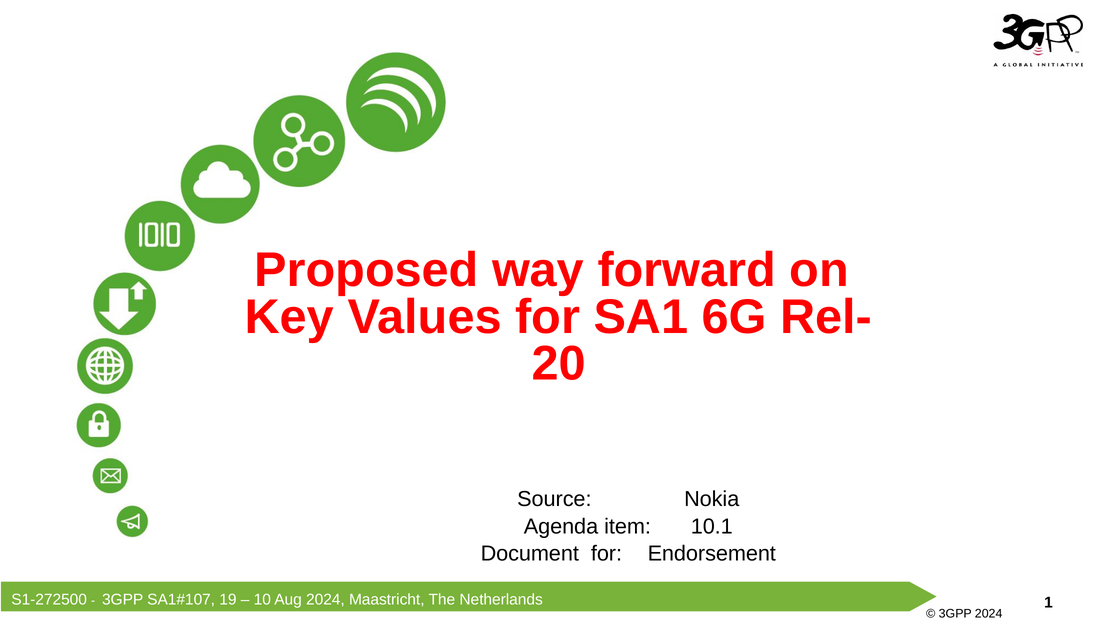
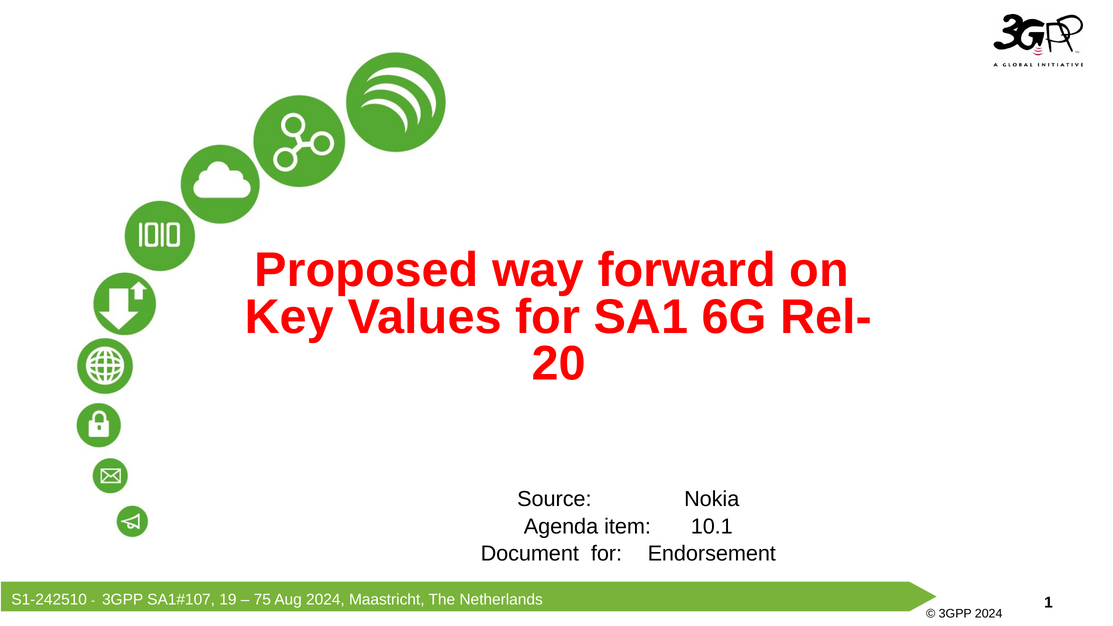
S1-272500: S1-272500 -> S1-242510
10: 10 -> 75
